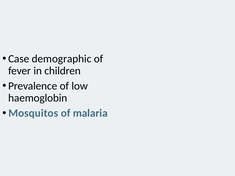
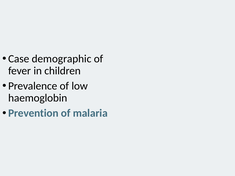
Mosquitos: Mosquitos -> Prevention
